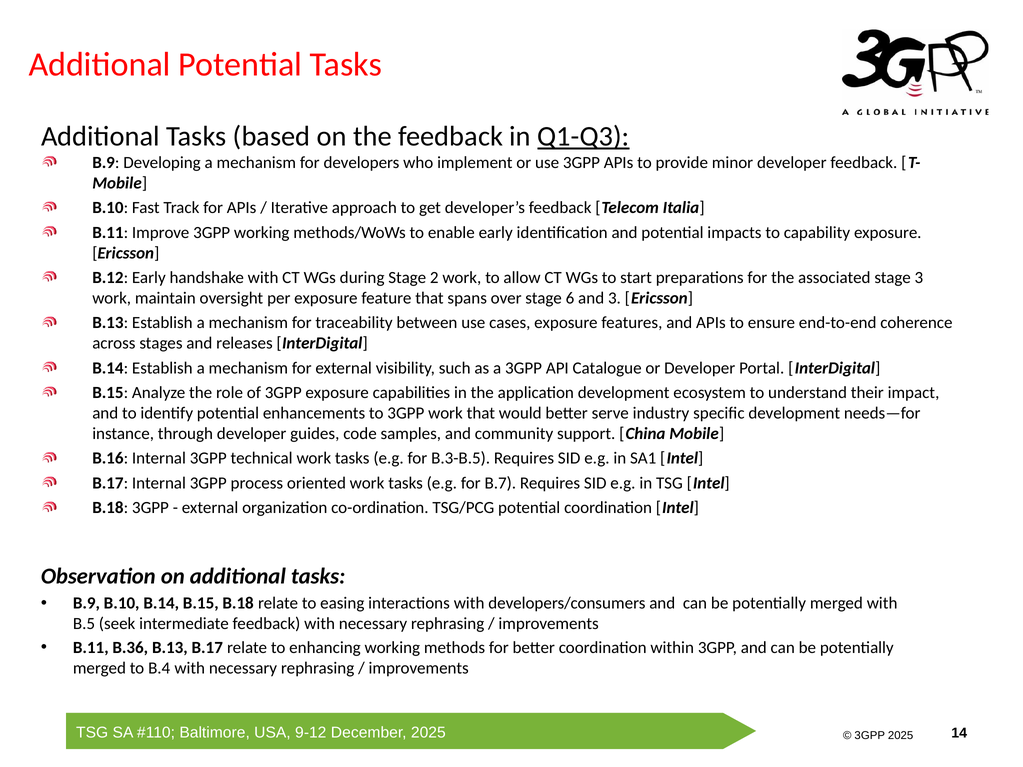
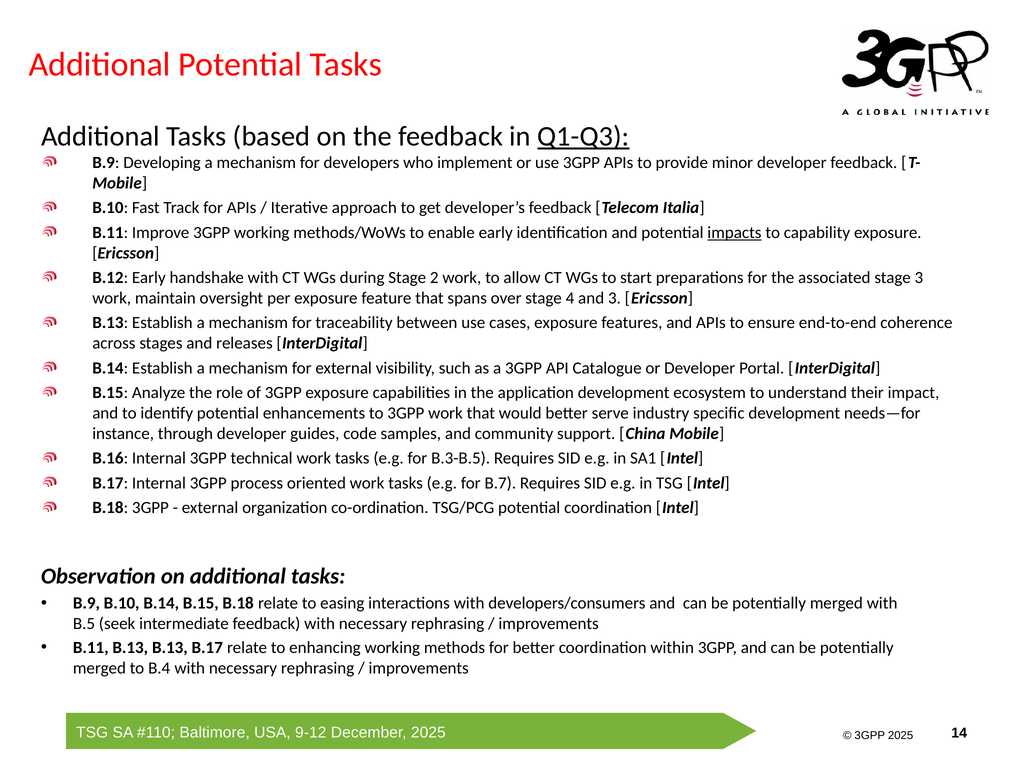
impacts underline: none -> present
6: 6 -> 4
B.11 B.36: B.36 -> B.13
